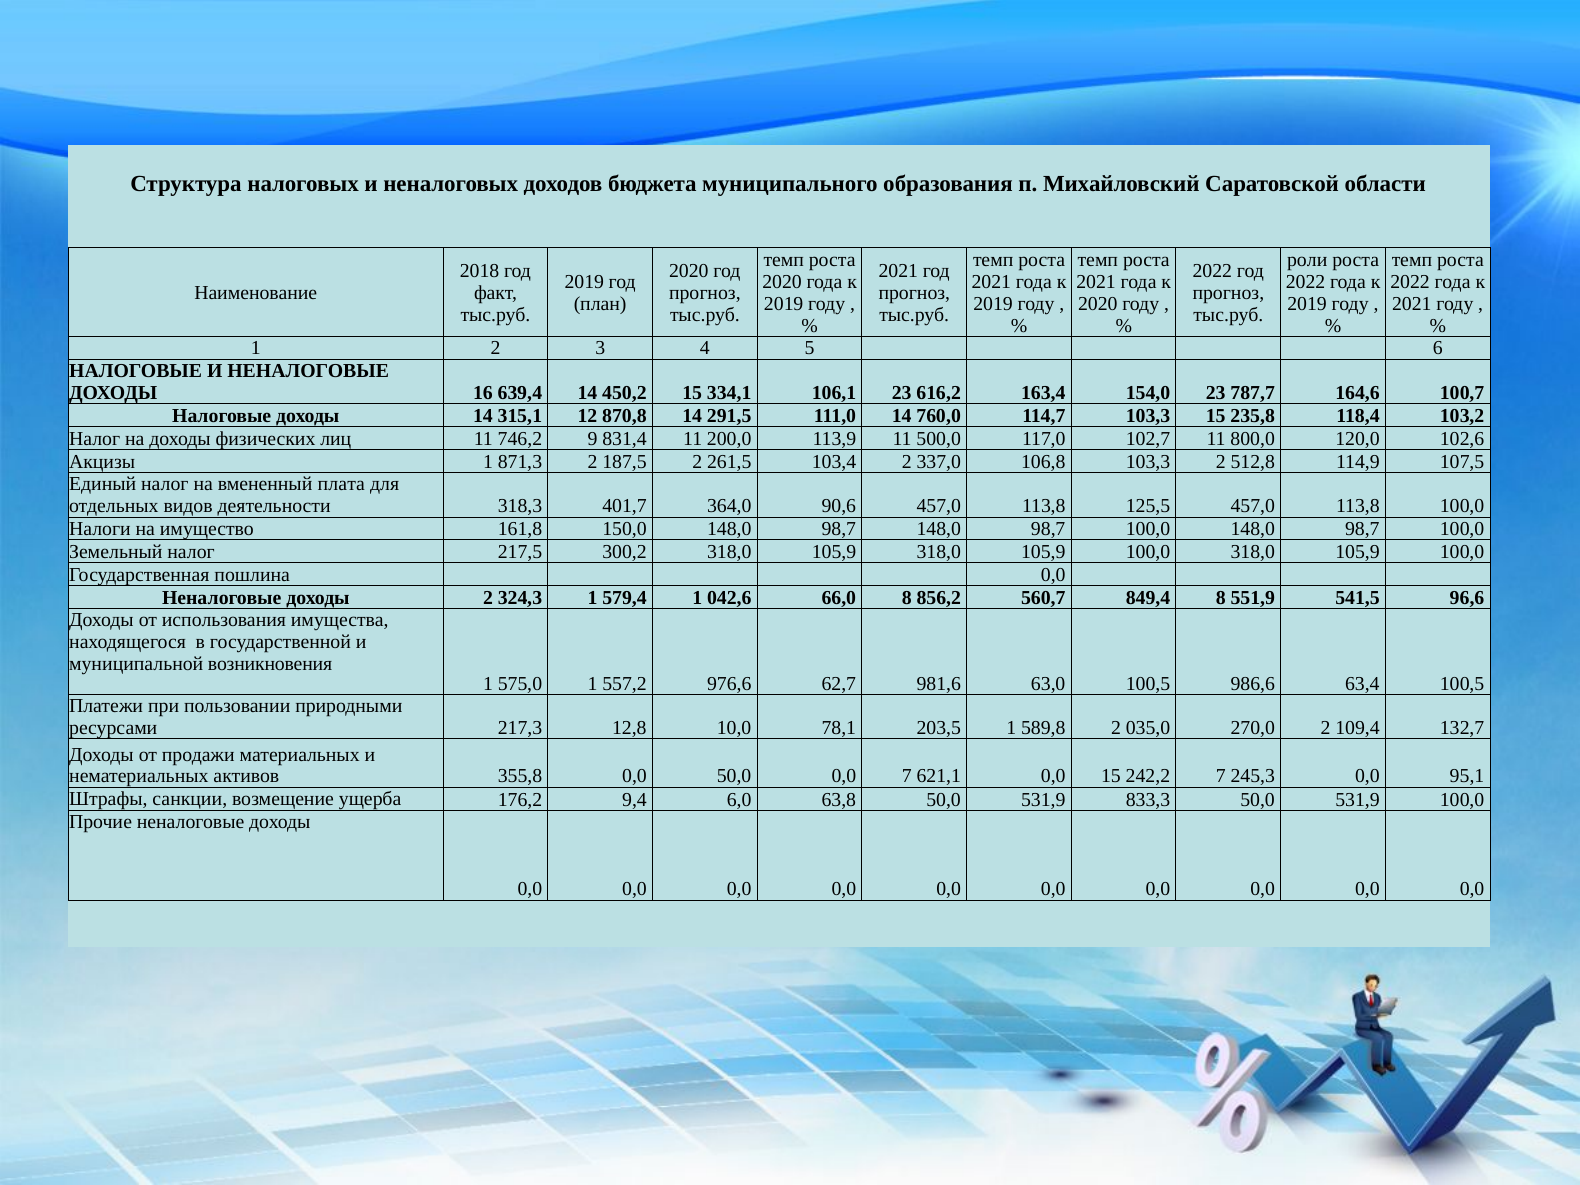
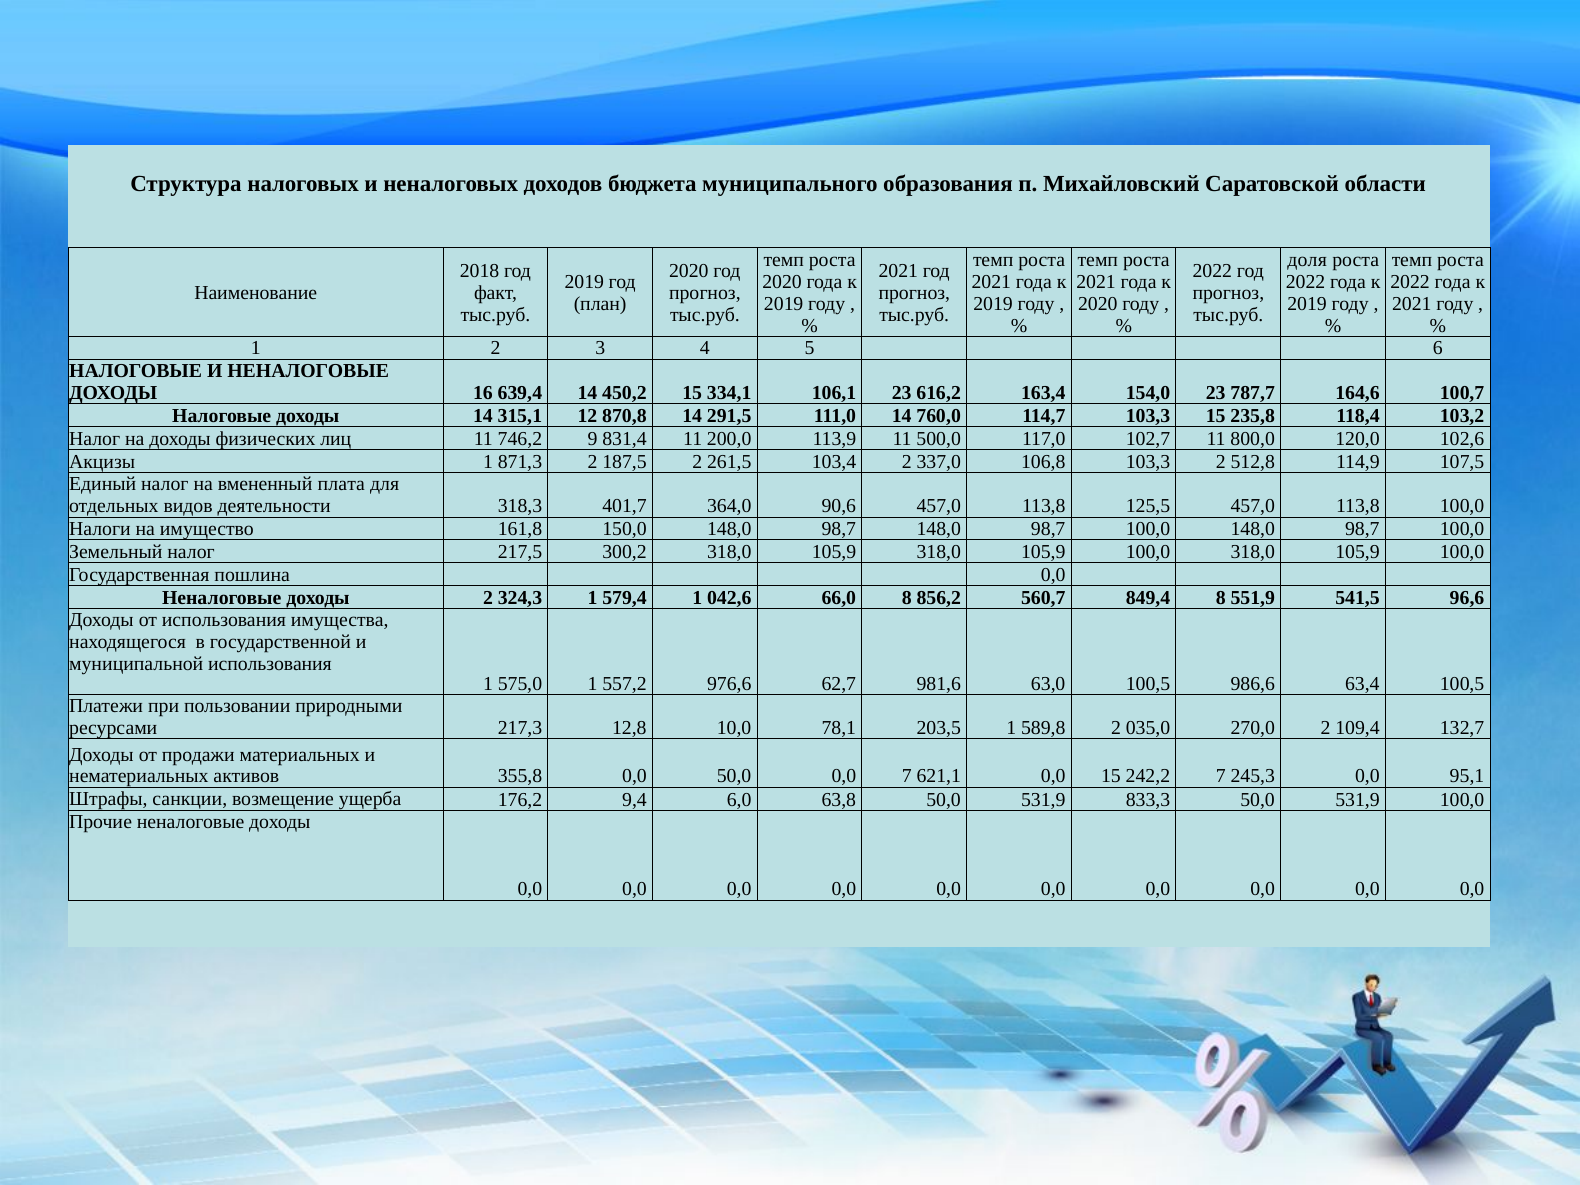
роли: роли -> доля
муниципальной возникновения: возникновения -> использования
